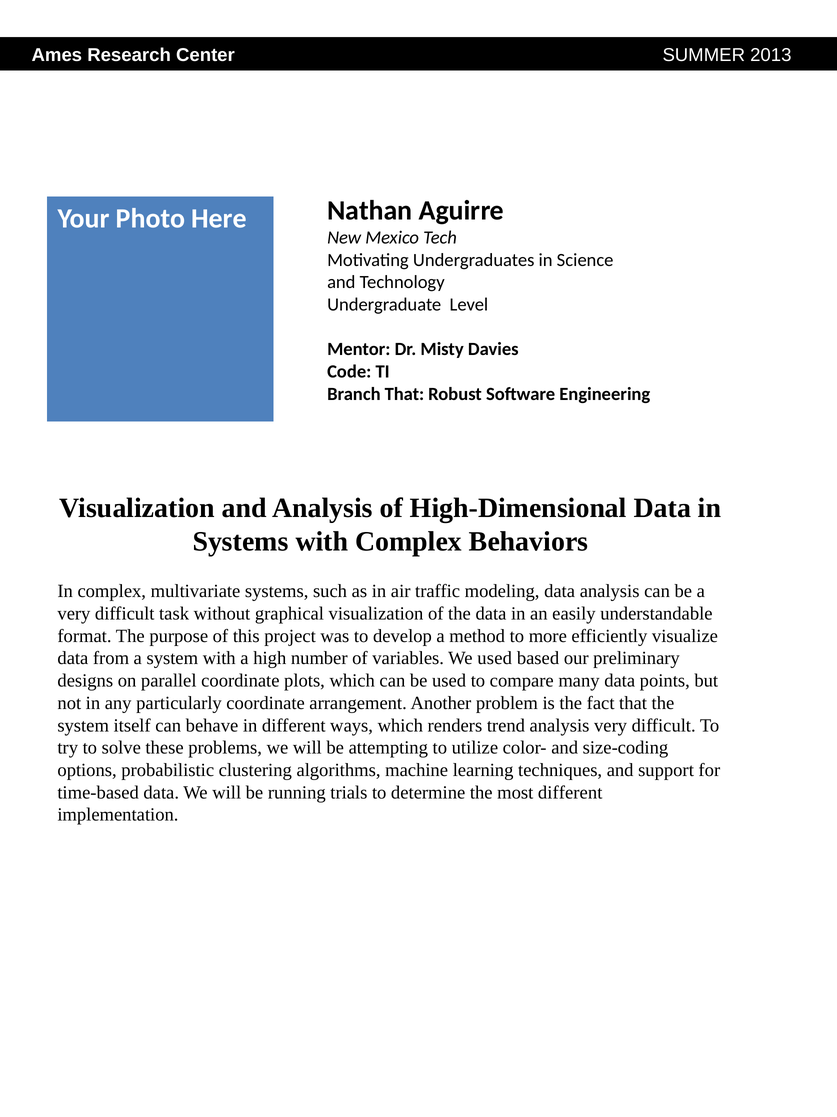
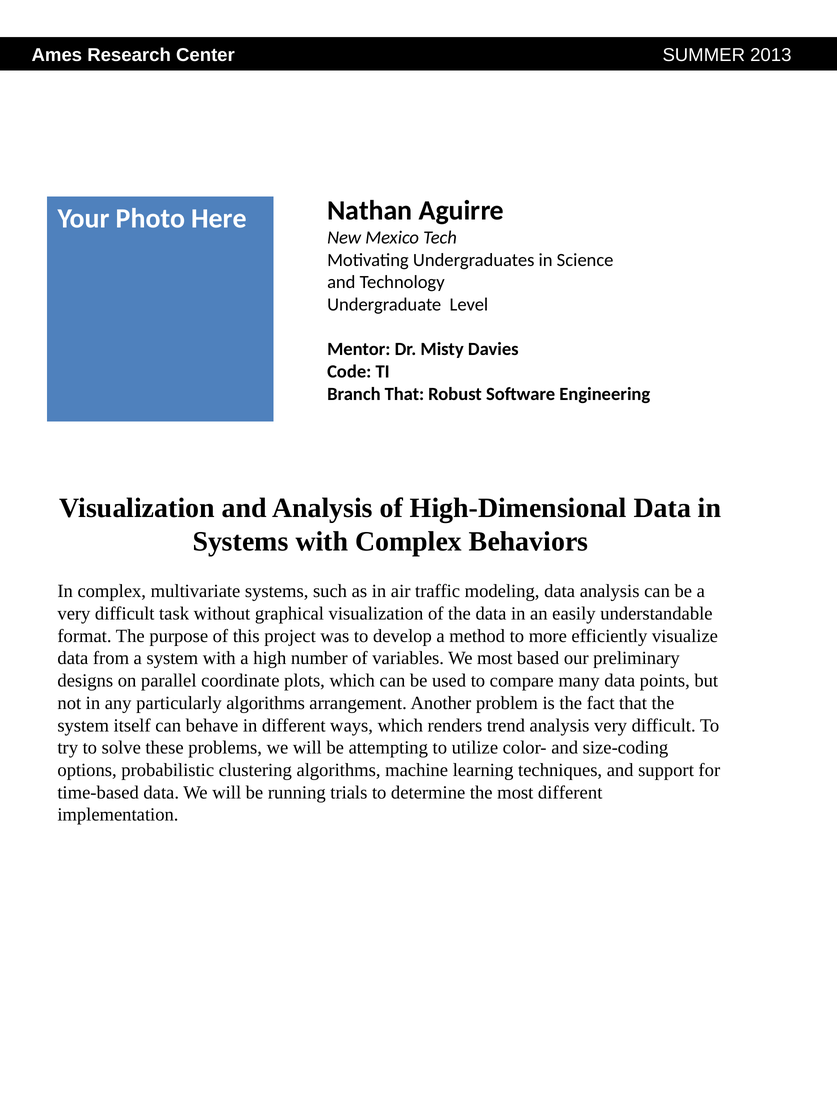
We used: used -> most
particularly coordinate: coordinate -> algorithms
